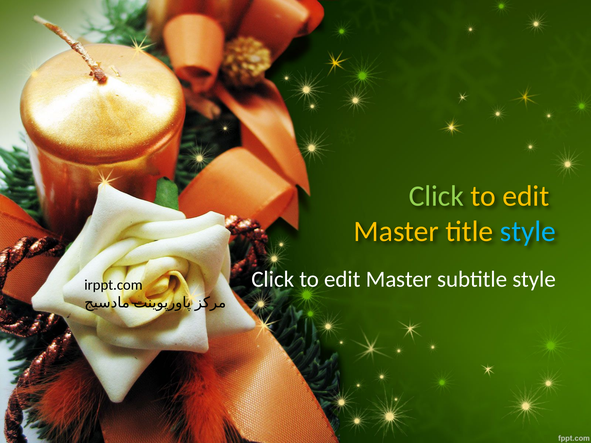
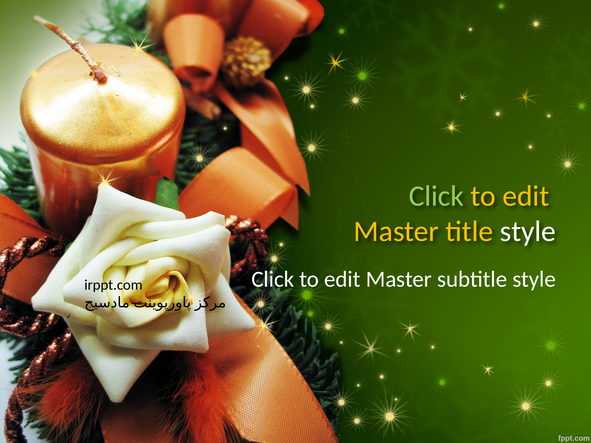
style at (528, 232) colour: light blue -> white
